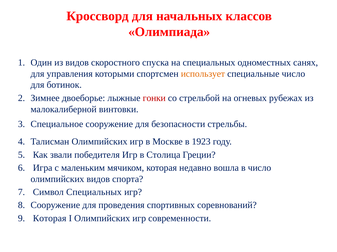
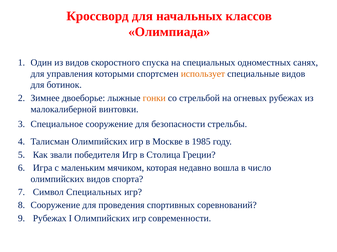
специальные число: число -> видов
гонки colour: red -> orange
1923: 1923 -> 1985
Которая at (50, 219): Которая -> Рубежах
